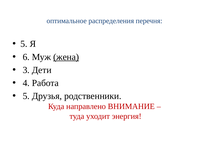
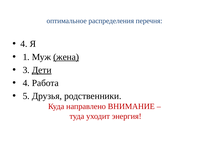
5 at (24, 44): 5 -> 4
6: 6 -> 1
Дети underline: none -> present
